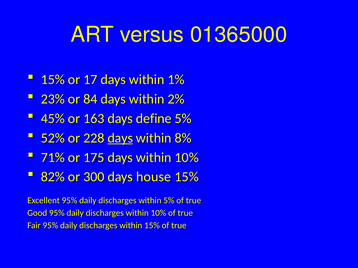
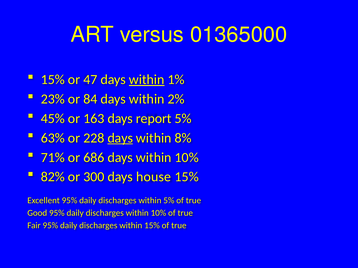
17: 17 -> 47
within at (147, 80) underline: none -> present
define: define -> report
52%: 52% -> 63%
175: 175 -> 686
